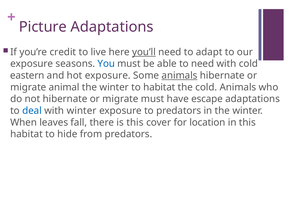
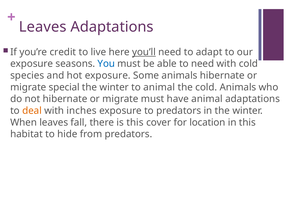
Picture at (43, 27): Picture -> Leaves
eastern: eastern -> species
animals at (180, 75) underline: present -> none
animal: animal -> special
to habitat: habitat -> animal
have escape: escape -> animal
deal colour: blue -> orange
with winter: winter -> inches
